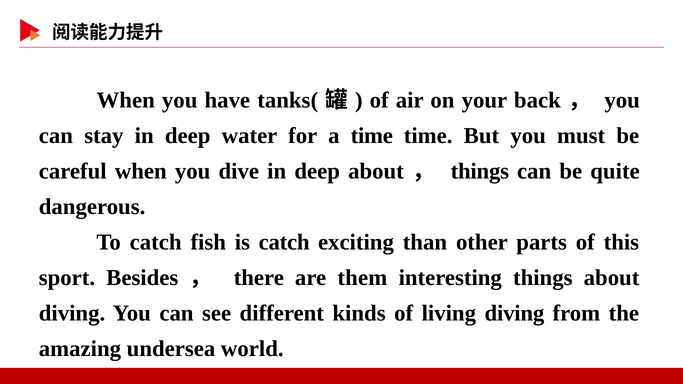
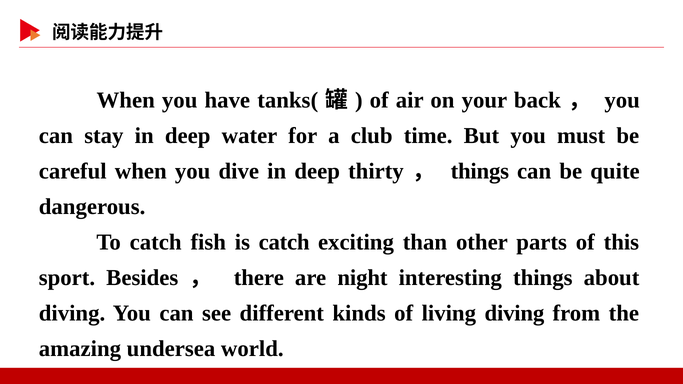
a time: time -> club
deep about: about -> thirty
them: them -> night
